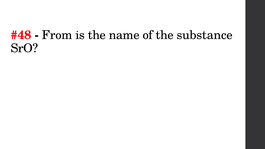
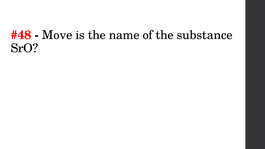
From: From -> Move
